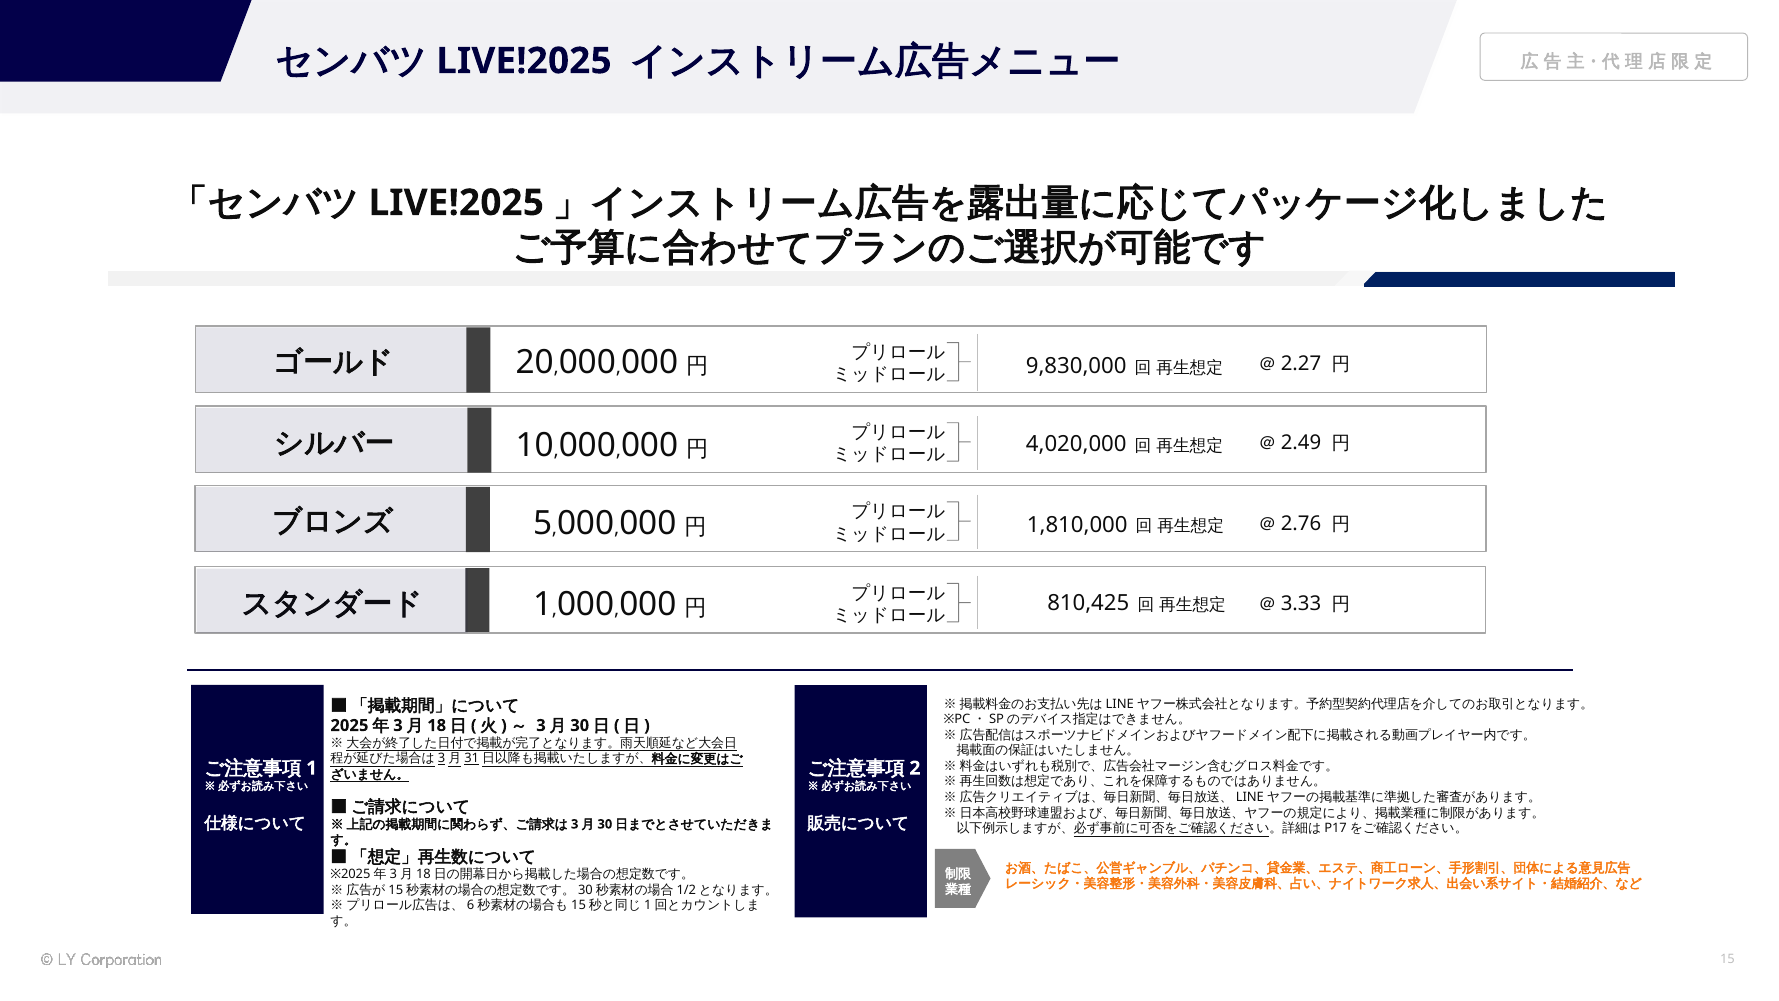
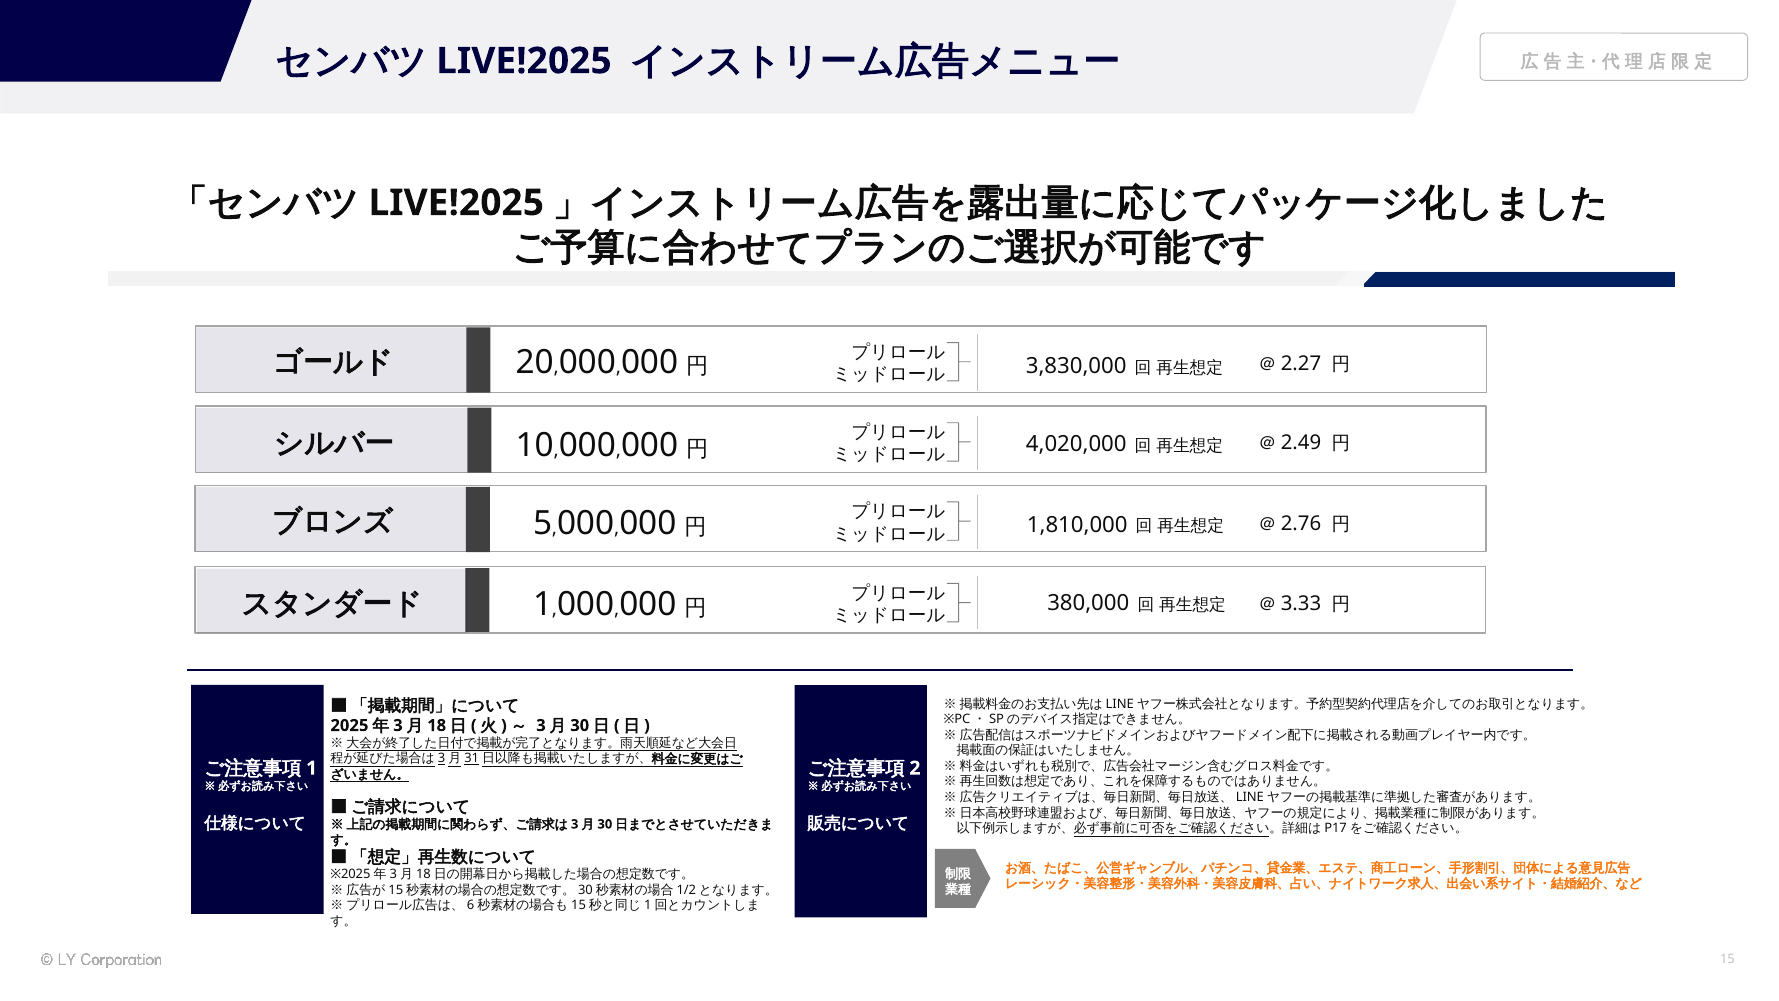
9,830,000: 9,830,000 -> 3,830,000
810,425: 810,425 -> 380,000
